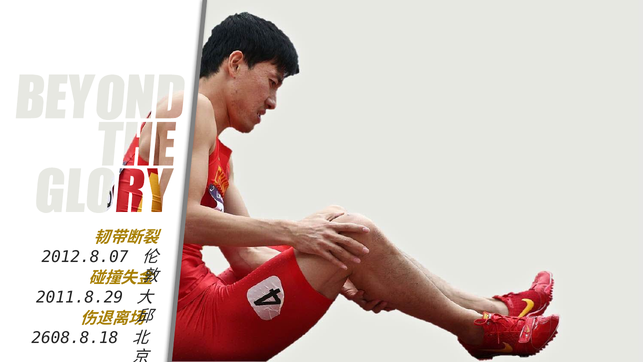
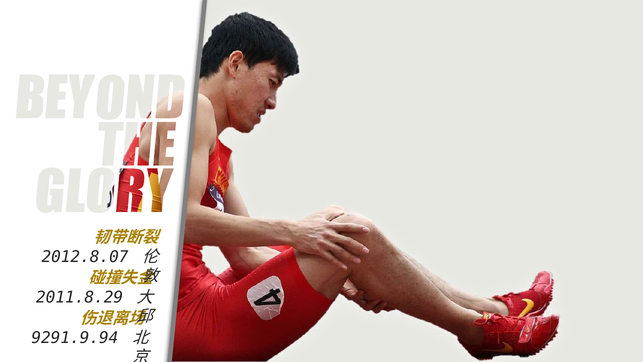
2608.8.18: 2608.8.18 -> 9291.9.94
